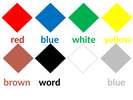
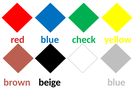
blue white: white -> check
word: word -> beige
